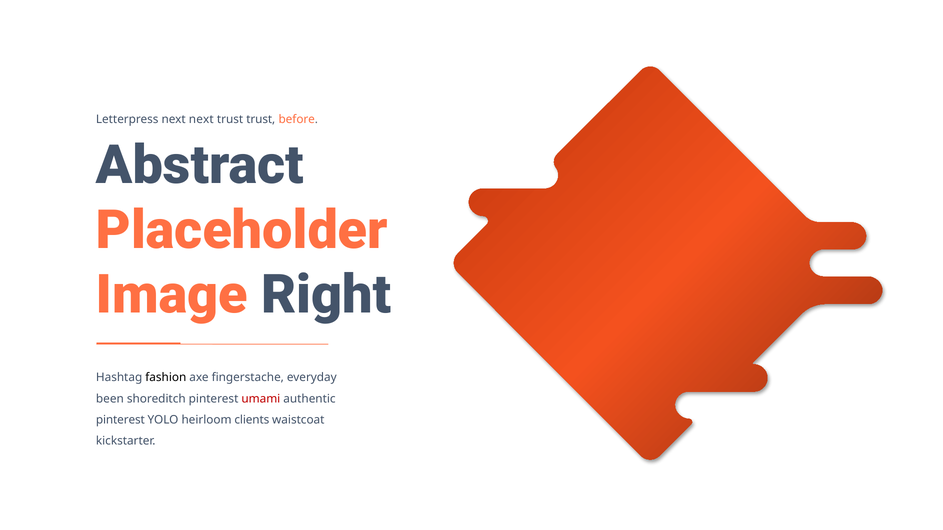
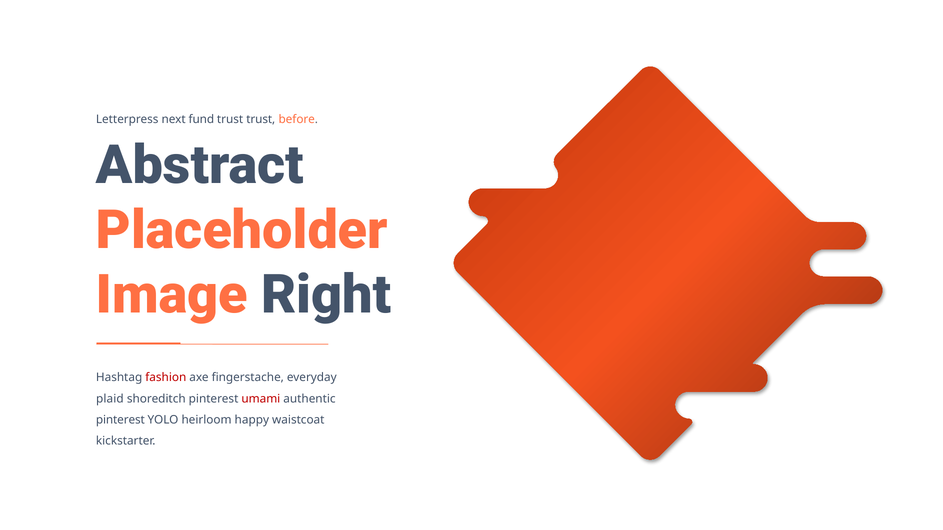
next next: next -> fund
fashion colour: black -> red
been: been -> plaid
clients: clients -> happy
